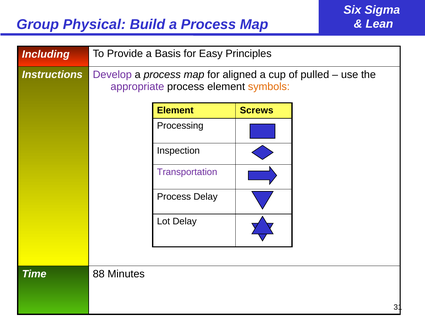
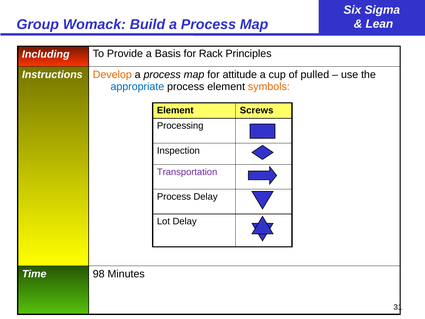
Physical: Physical -> Womack
Easy: Easy -> Rack
Develop colour: purple -> orange
aligned: aligned -> attitude
appropriate colour: purple -> blue
88: 88 -> 98
